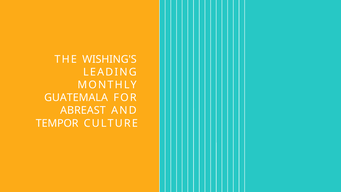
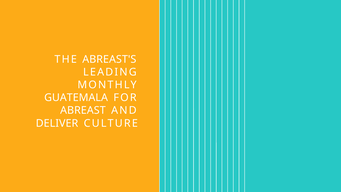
WISHING'S: WISHING'S -> ABREAST'S
TEMPOR: TEMPOR -> DELIVER
